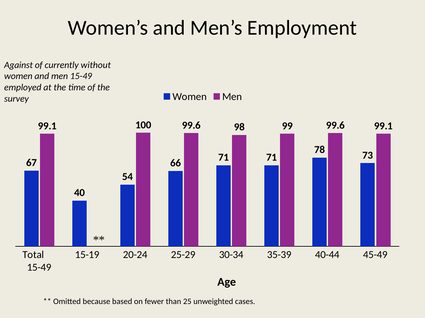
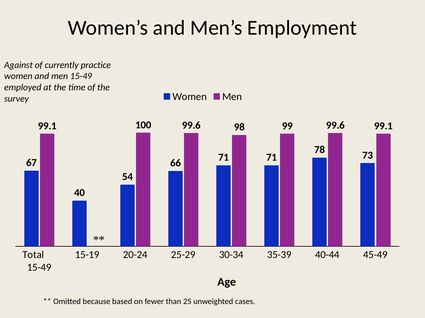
without: without -> practice
